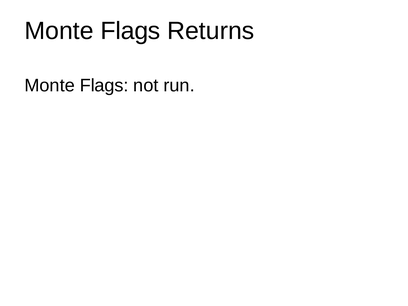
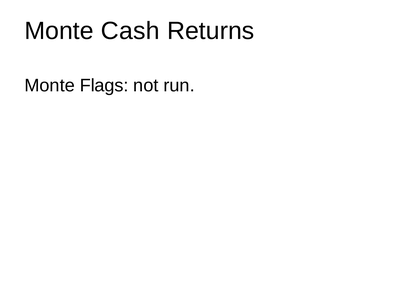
Flags at (130, 31): Flags -> Cash
